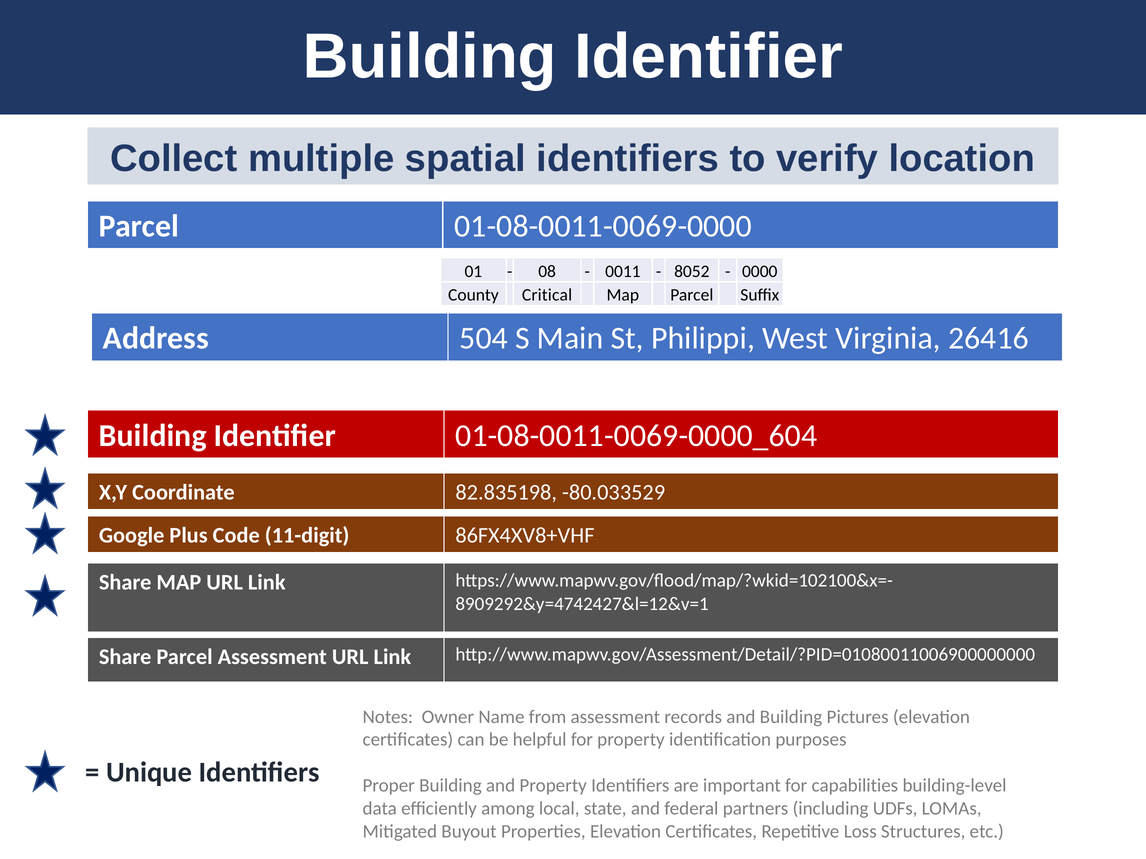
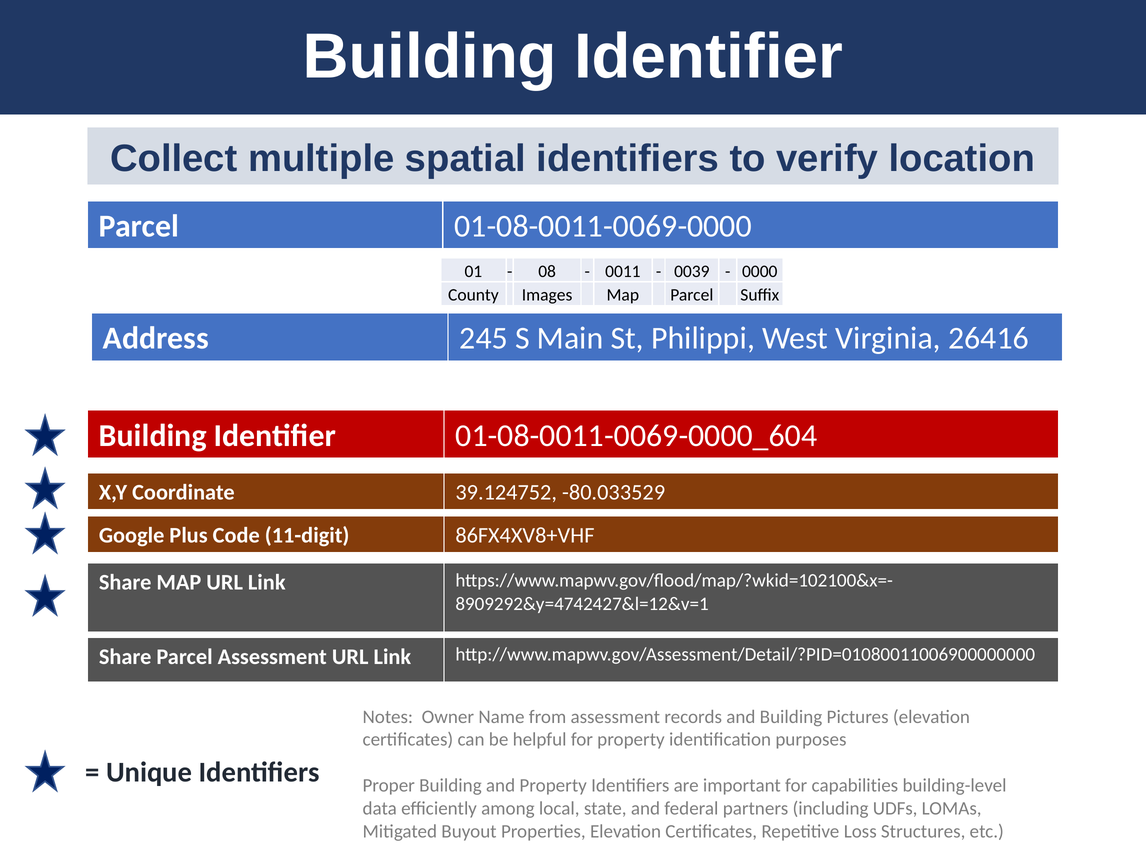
8052: 8052 -> 0039
Critical: Critical -> Images
504: 504 -> 245
82.835198: 82.835198 -> 39.124752
